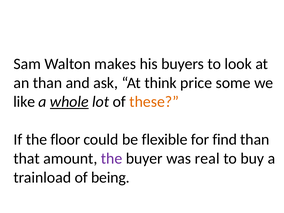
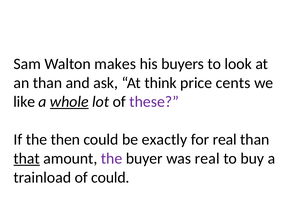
some: some -> cents
these colour: orange -> purple
floor: floor -> then
flexible: flexible -> exactly
for find: find -> real
that underline: none -> present
of being: being -> could
